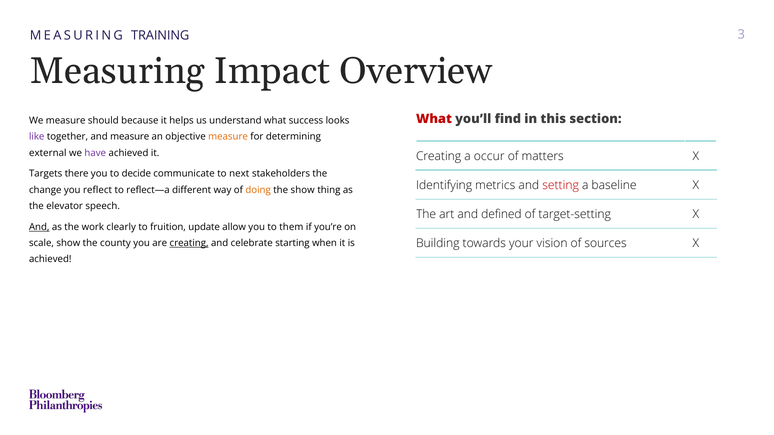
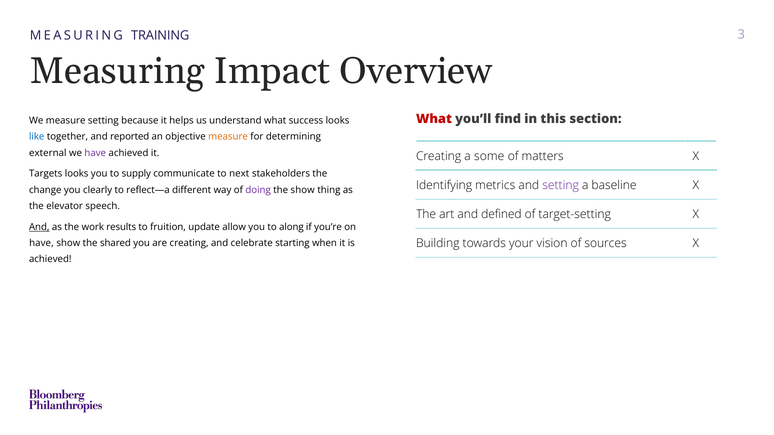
measure should: should -> setting
like colour: purple -> blue
and measure: measure -> reported
occur: occur -> some
Targets there: there -> looks
decide: decide -> supply
setting at (561, 185) colour: red -> purple
reflect: reflect -> clearly
doing colour: orange -> purple
clearly: clearly -> results
them: them -> along
scale at (41, 243): scale -> have
county: county -> shared
creating at (189, 243) underline: present -> none
